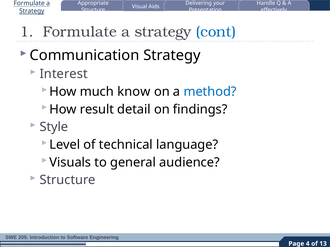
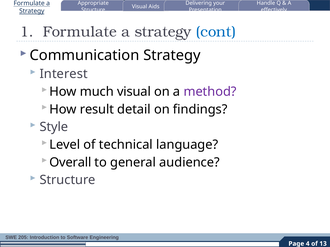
much know: know -> visual
method colour: blue -> purple
Visuals: Visuals -> Overall
